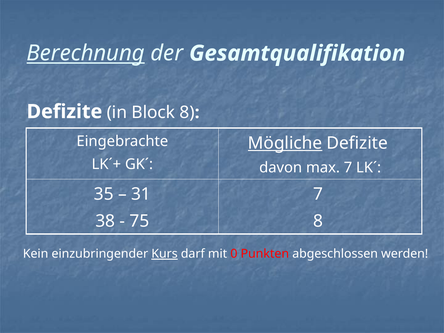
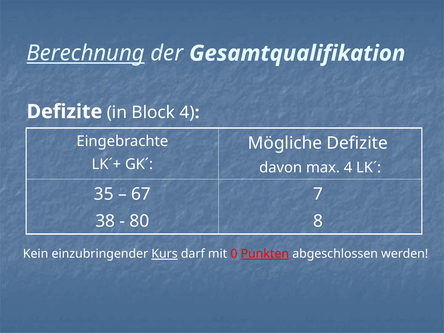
Block 8: 8 -> 4
Mögliche underline: present -> none
max 7: 7 -> 4
31: 31 -> 67
75: 75 -> 80
Punkten underline: none -> present
